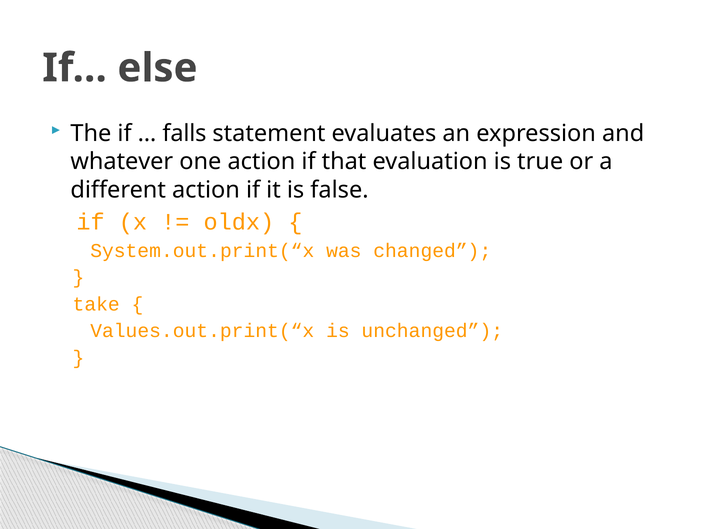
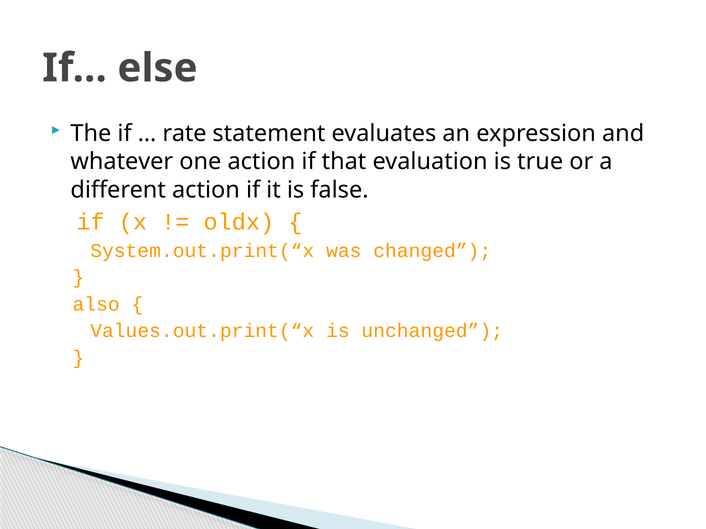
falls: falls -> rate
take: take -> also
